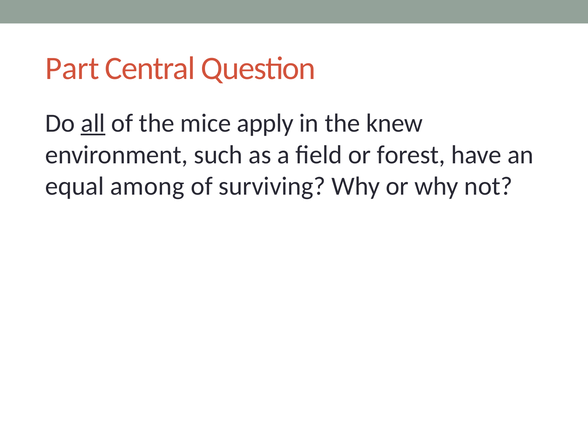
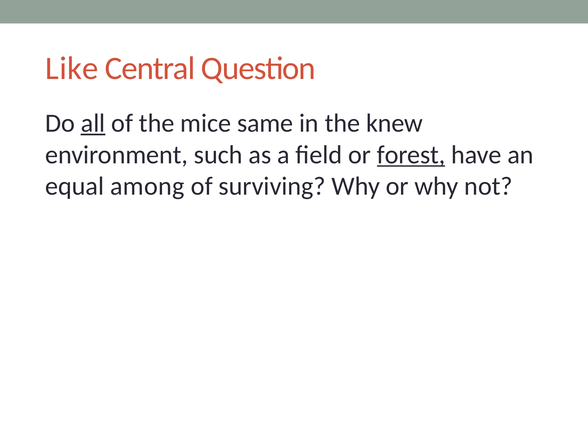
Part: Part -> Like
apply: apply -> same
forest underline: none -> present
